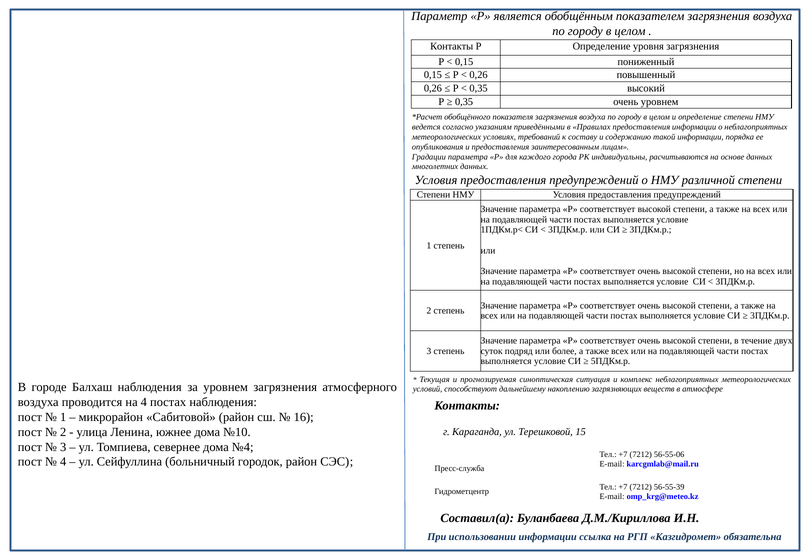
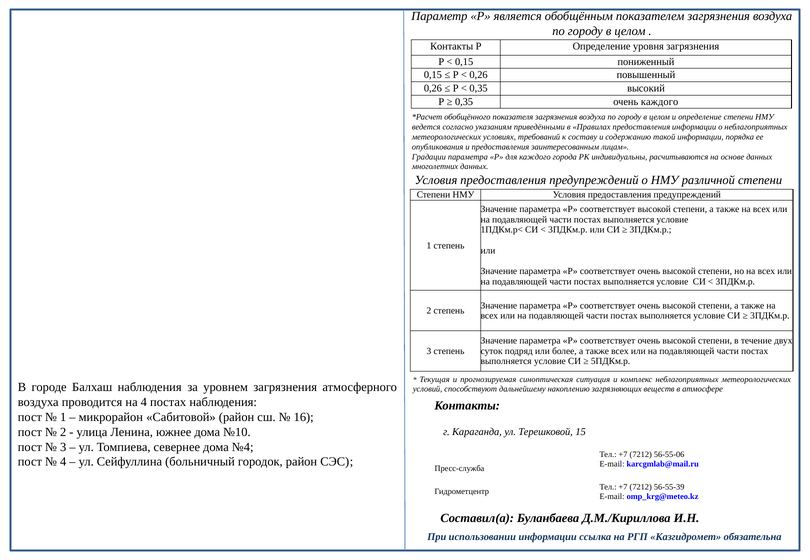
очень уровнем: уровнем -> каждого
